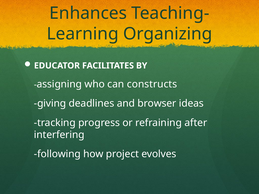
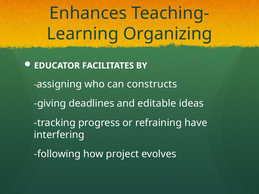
browser: browser -> editable
after: after -> have
